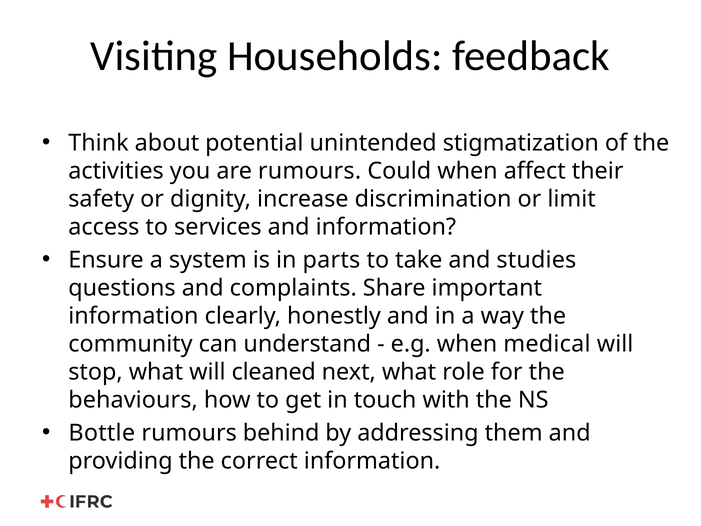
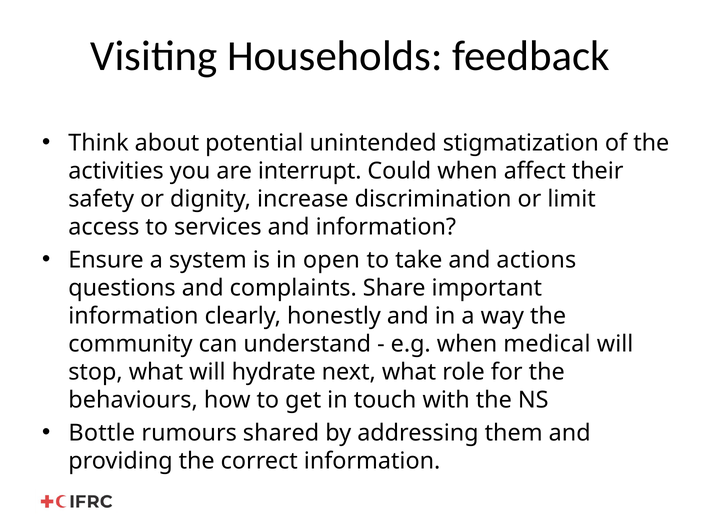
are rumours: rumours -> interrupt
parts: parts -> open
studies: studies -> actions
cleaned: cleaned -> hydrate
behind: behind -> shared
